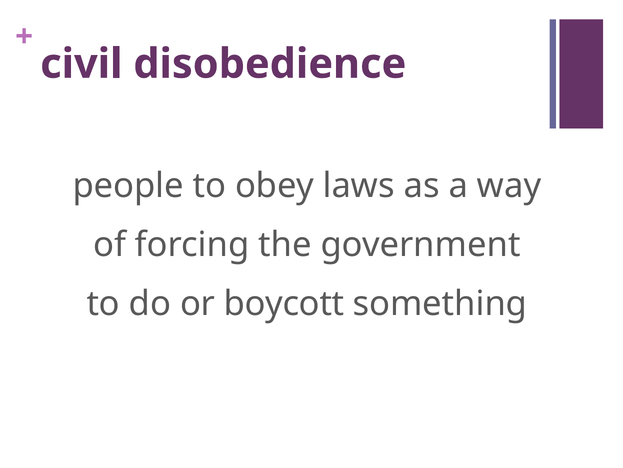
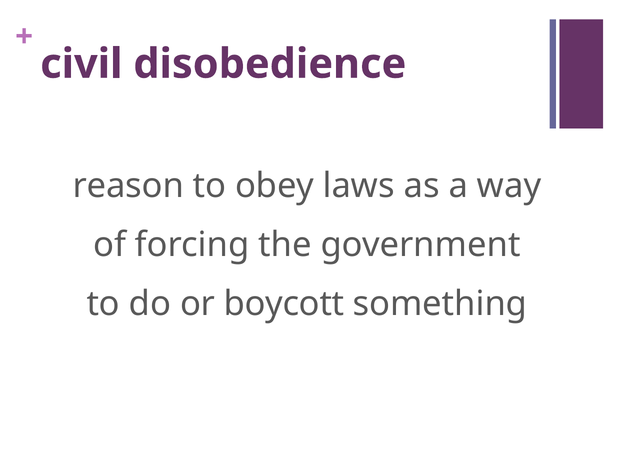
people: people -> reason
